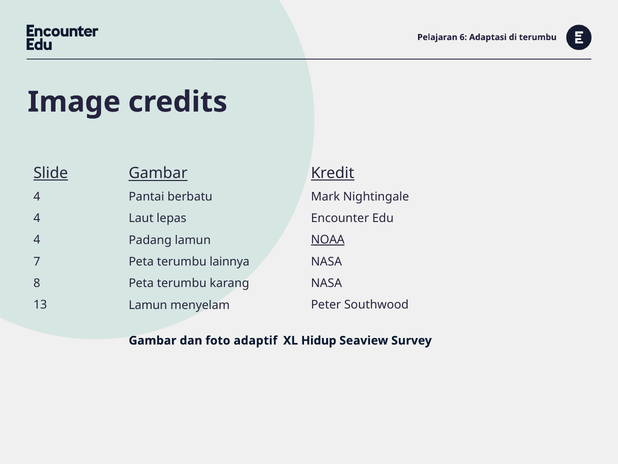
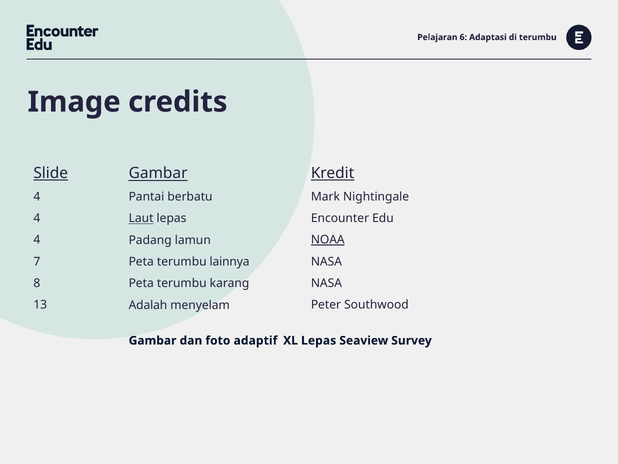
Laut underline: none -> present
Lamun at (148, 305): Lamun -> Adalah
XL Hidup: Hidup -> Lepas
